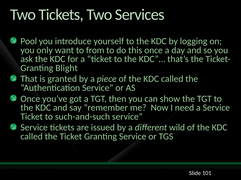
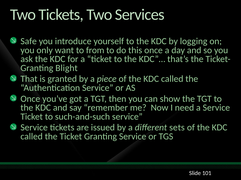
Pool: Pool -> Safe
wild: wild -> sets
